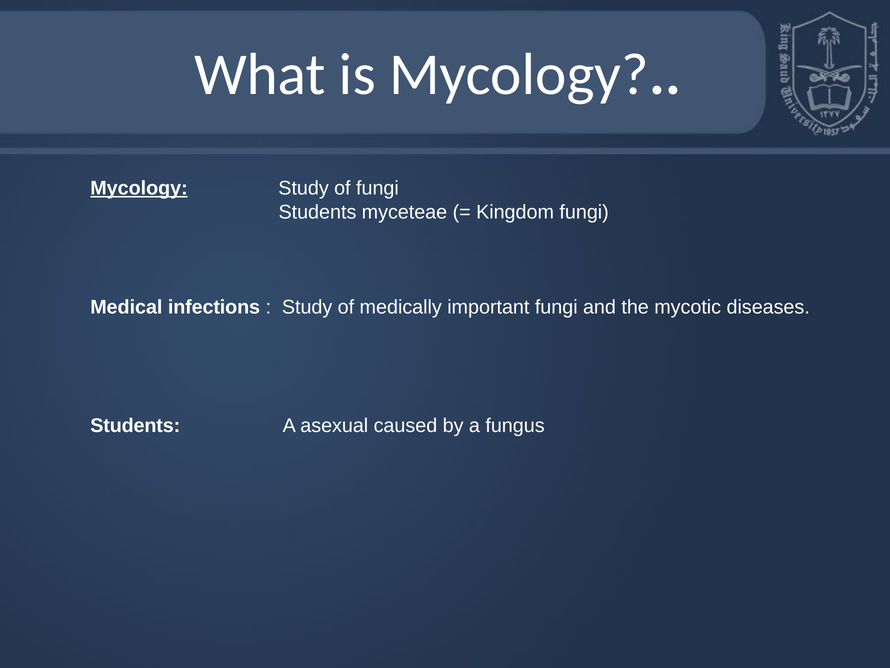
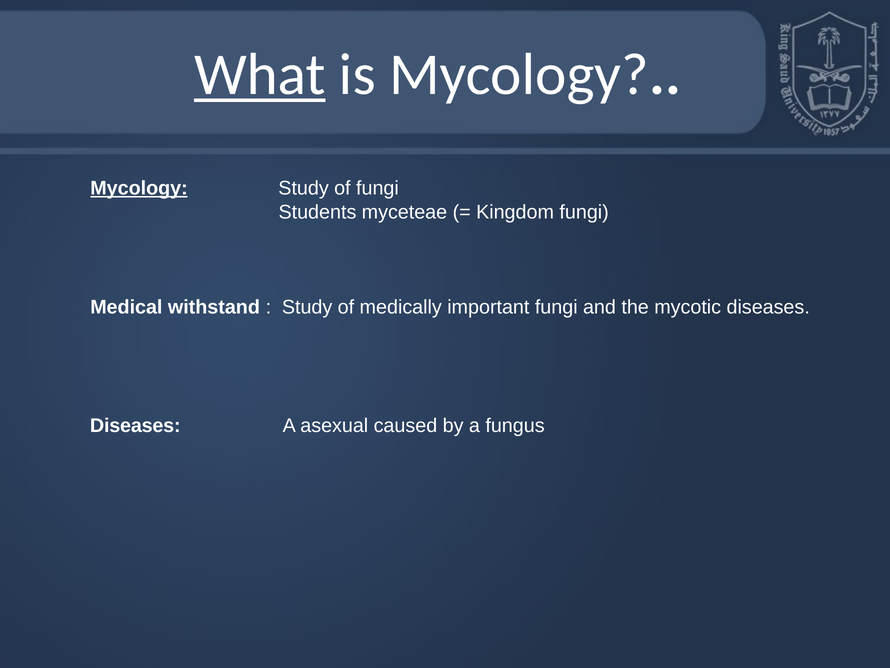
What underline: none -> present
infections: infections -> withstand
Students at (135, 425): Students -> Diseases
